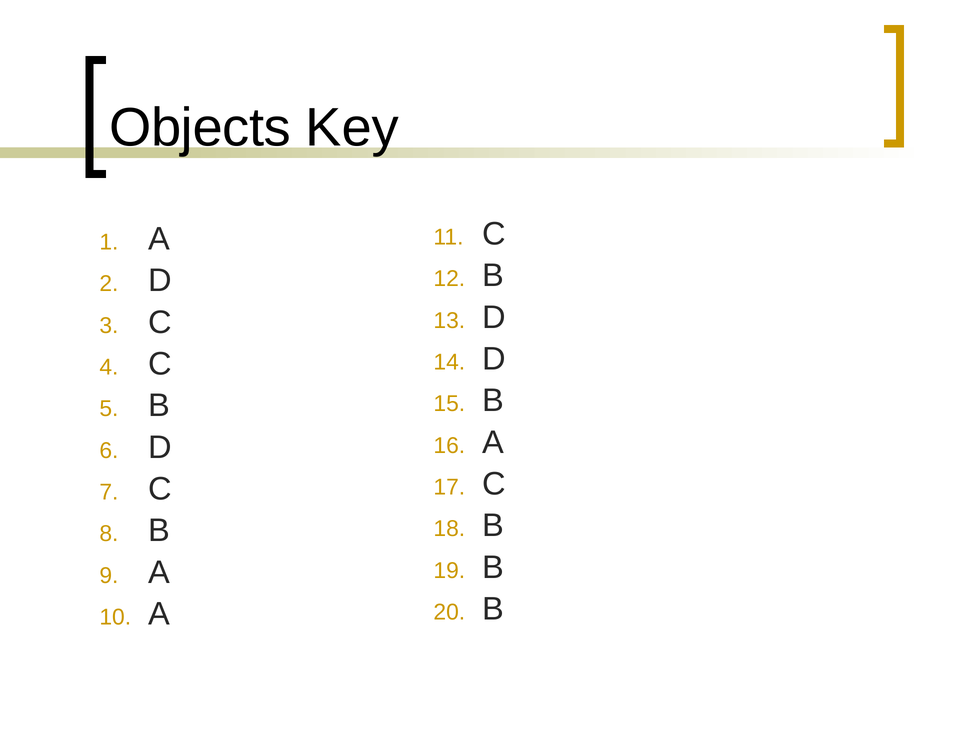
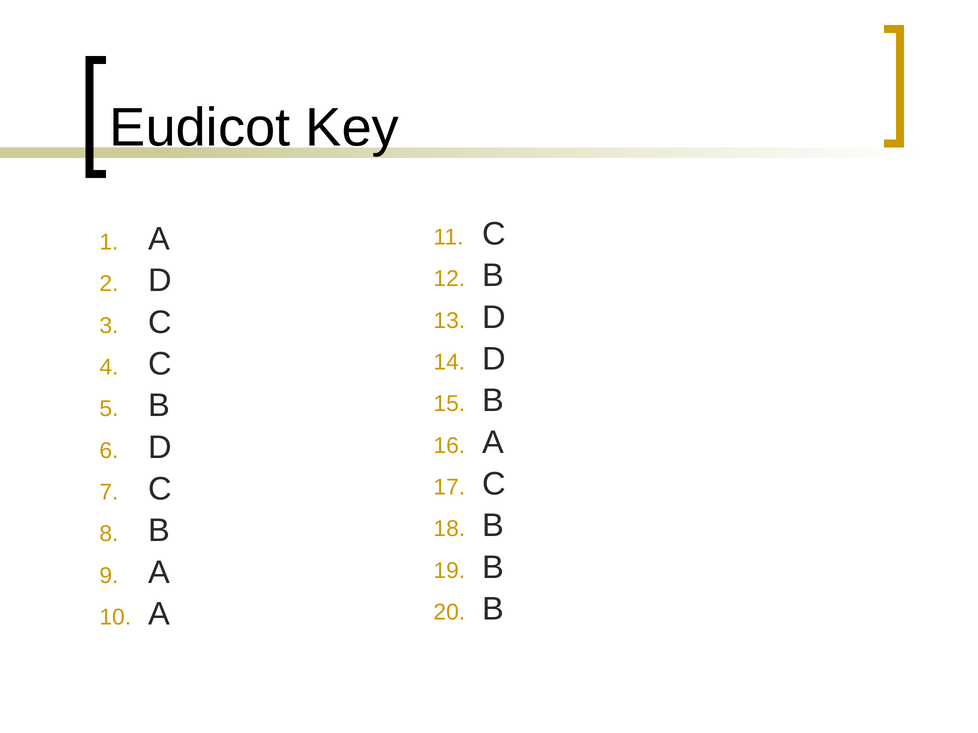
Objects: Objects -> Eudicot
